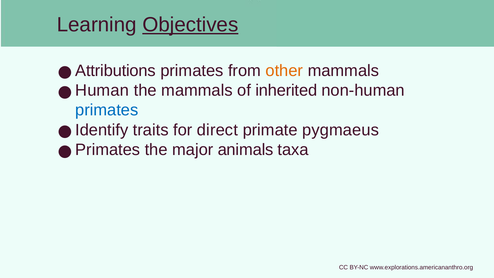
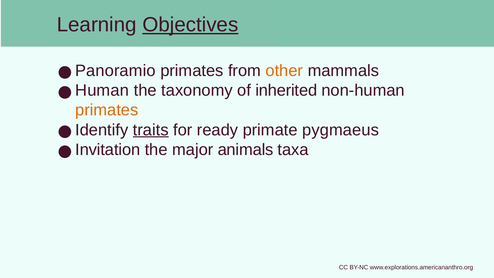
Attributions: Attributions -> Panoramio
the mammals: mammals -> taxonomy
primates at (107, 110) colour: blue -> orange
traits underline: none -> present
direct: direct -> ready
Primates at (108, 150): Primates -> Invitation
